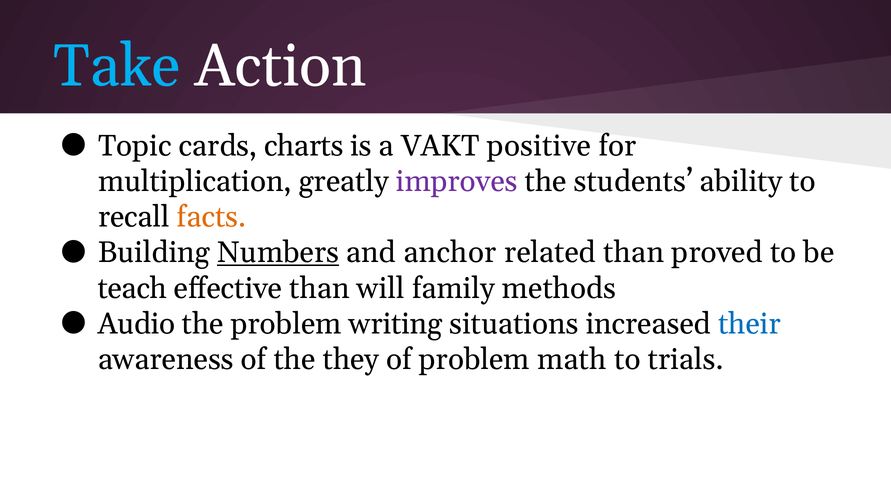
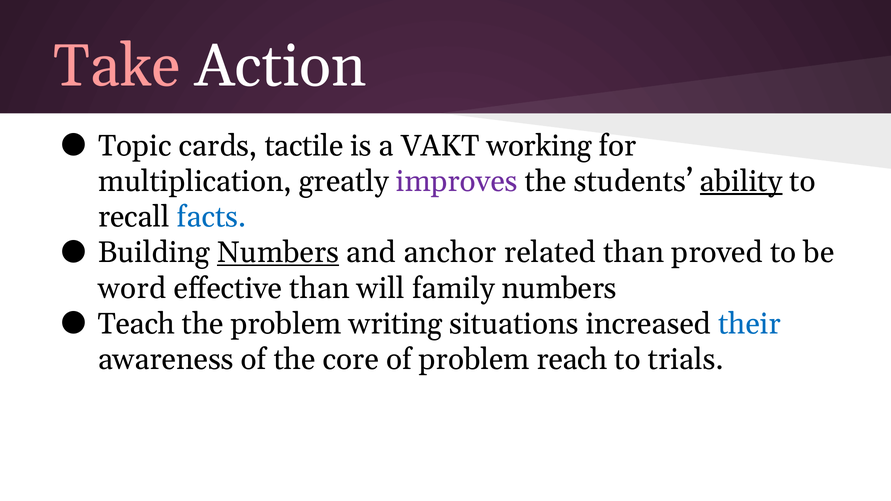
Take colour: light blue -> pink
charts: charts -> tactile
positive: positive -> working
ability underline: none -> present
facts colour: orange -> blue
teach: teach -> word
family methods: methods -> numbers
Audio: Audio -> Teach
they: they -> core
math: math -> reach
